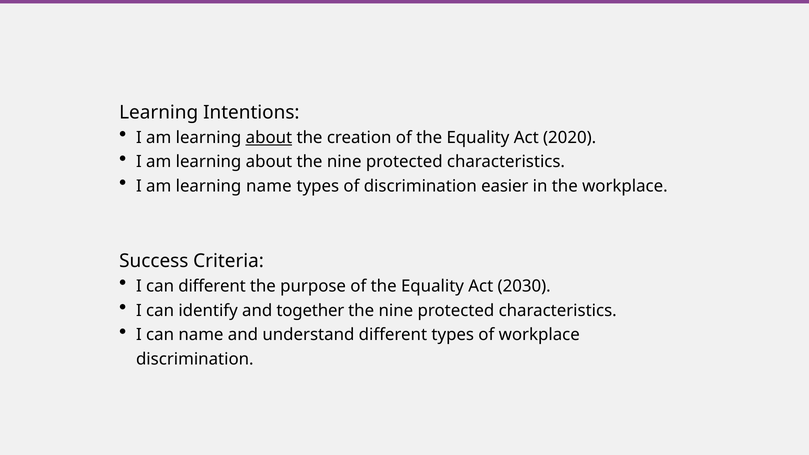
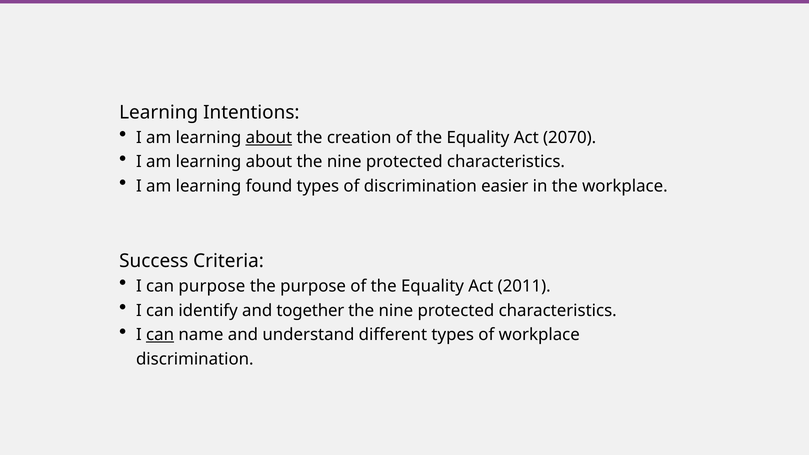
2020: 2020 -> 2070
learning name: name -> found
can different: different -> purpose
2030: 2030 -> 2011
can at (160, 335) underline: none -> present
